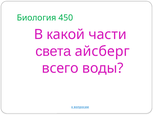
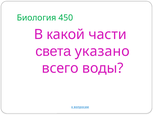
айсберг: айсберг -> указано
